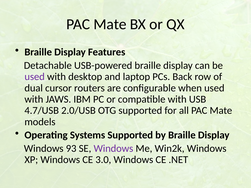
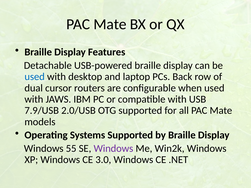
used at (35, 77) colour: purple -> blue
4.7/USB: 4.7/USB -> 7.9/USB
93: 93 -> 55
